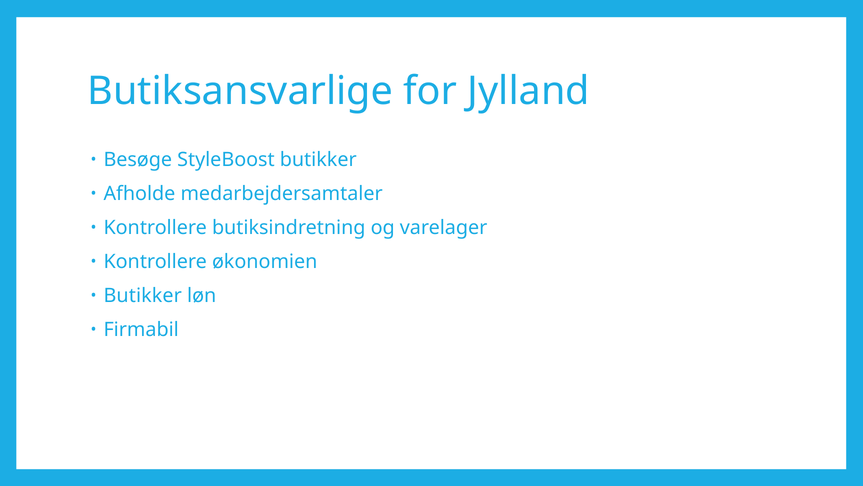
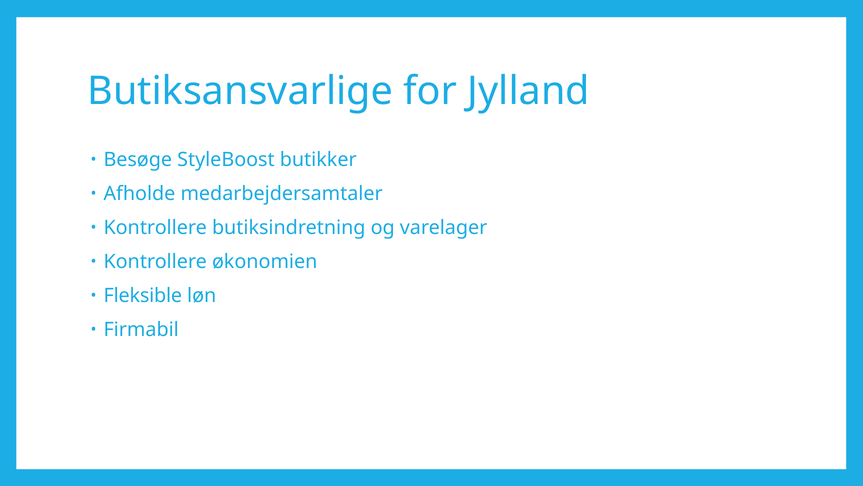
Butikker at (143, 295): Butikker -> Fleksible
